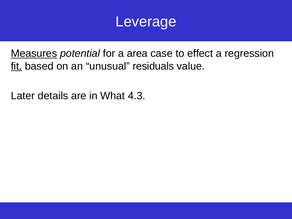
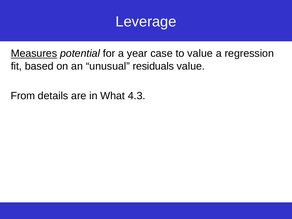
area: area -> year
to effect: effect -> value
fit underline: present -> none
Later: Later -> From
